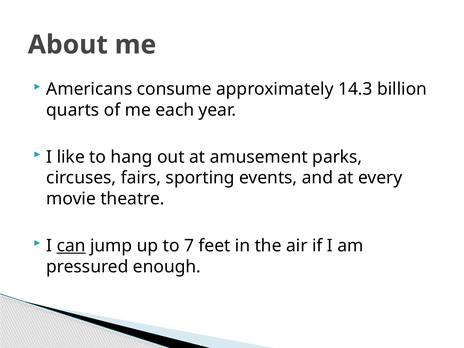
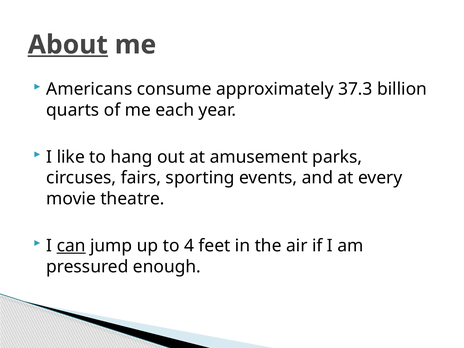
About underline: none -> present
14.3: 14.3 -> 37.3
7: 7 -> 4
